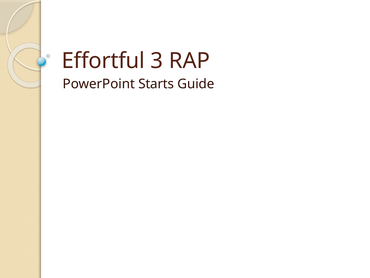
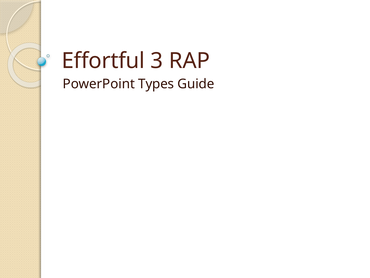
Starts: Starts -> Types
